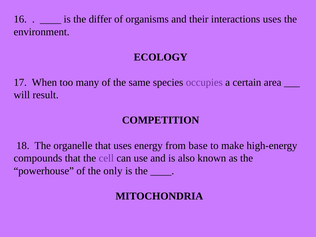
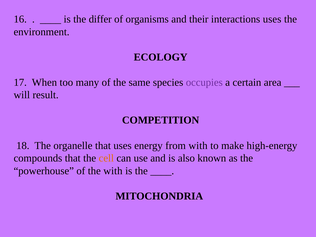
from base: base -> with
cell colour: purple -> orange
the only: only -> with
